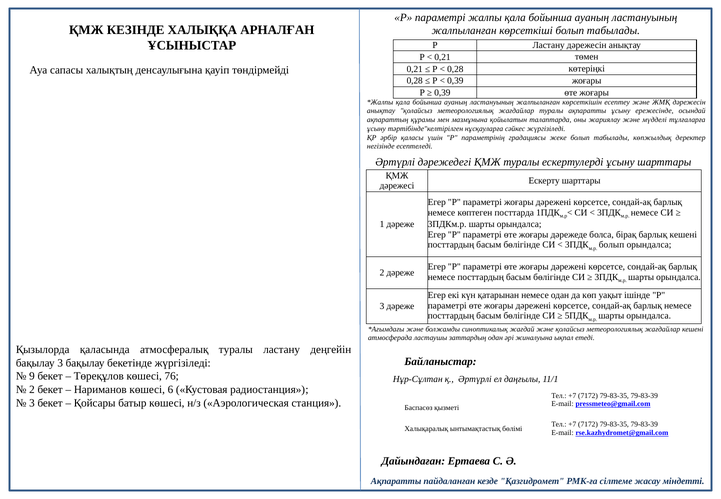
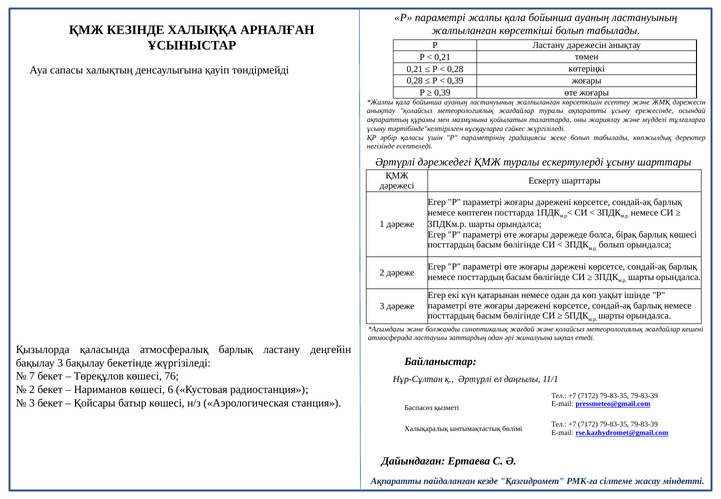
барлық кешені: кешені -> көшесі
атмосфералық туралы: туралы -> барлық
9: 9 -> 7
